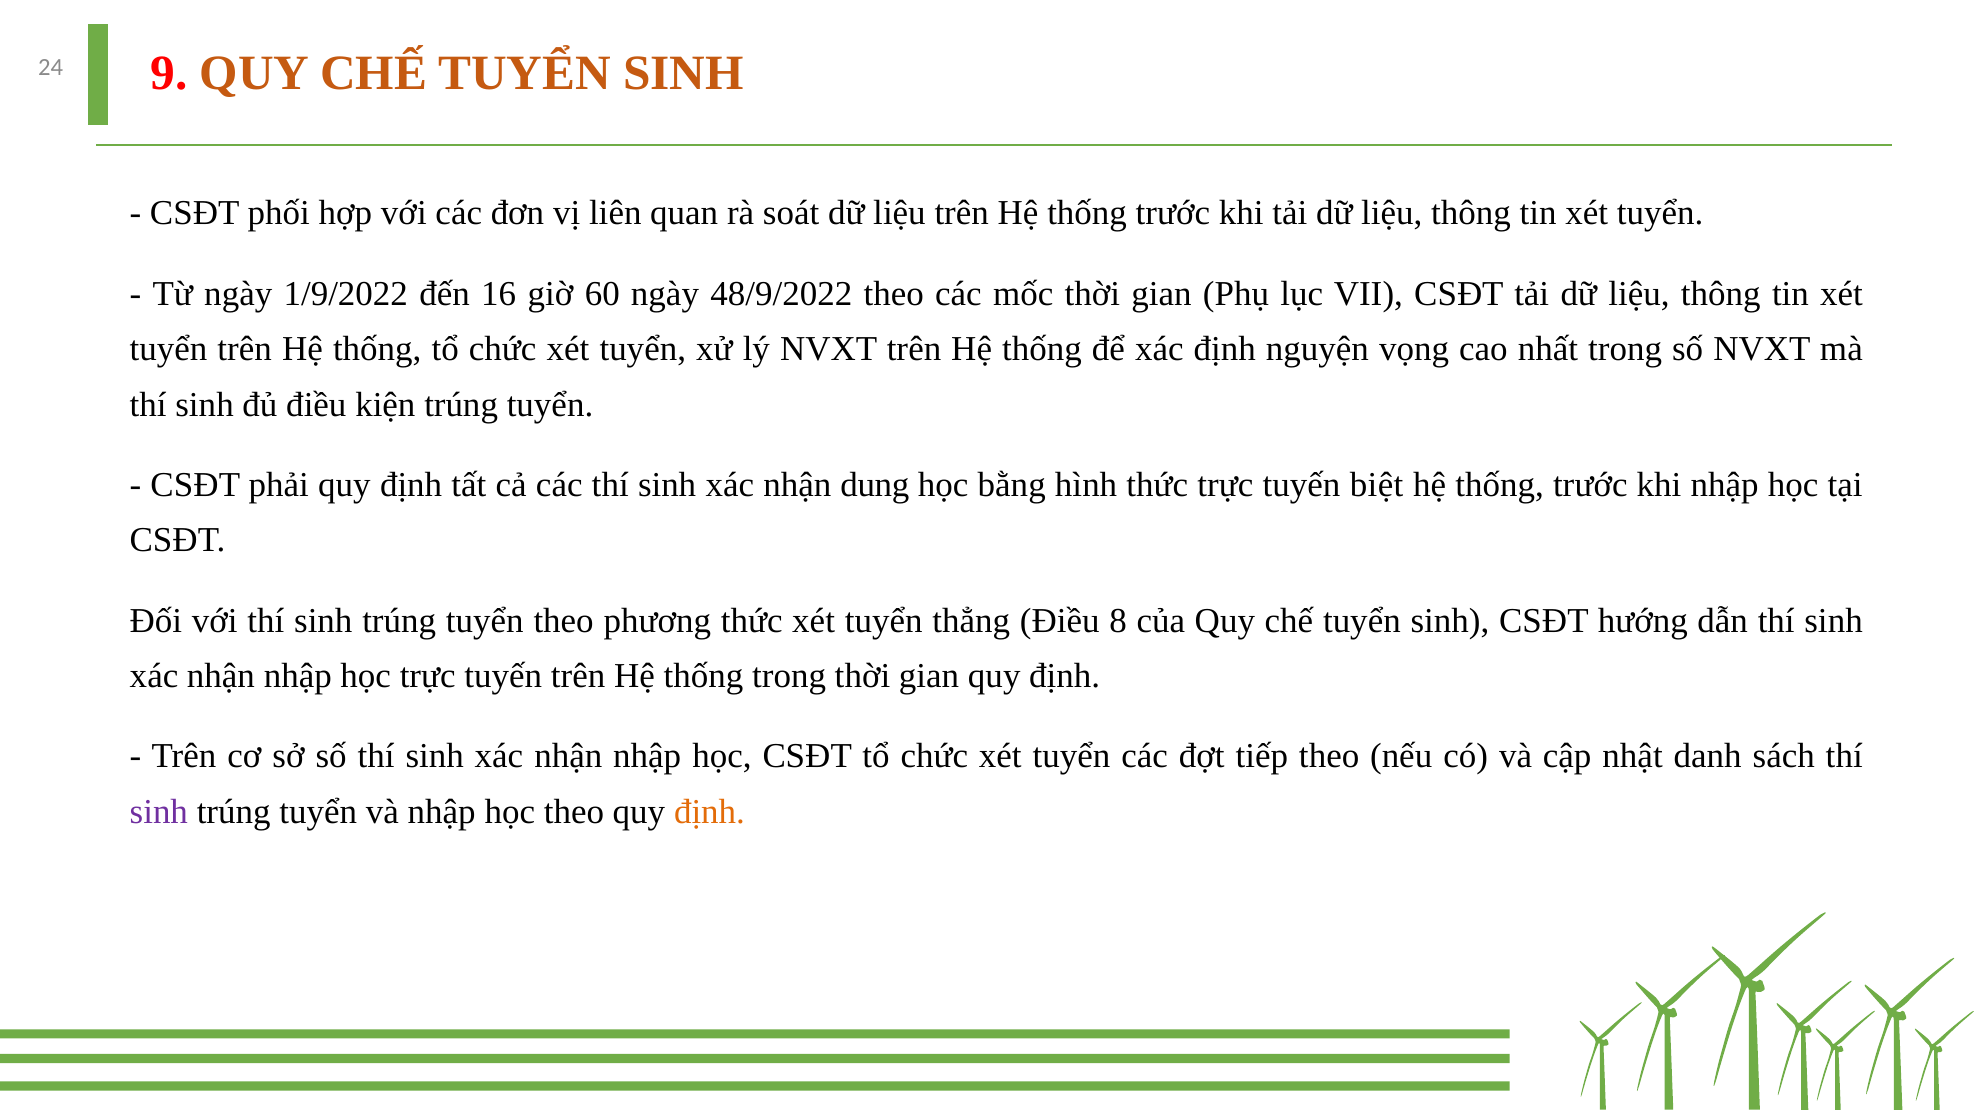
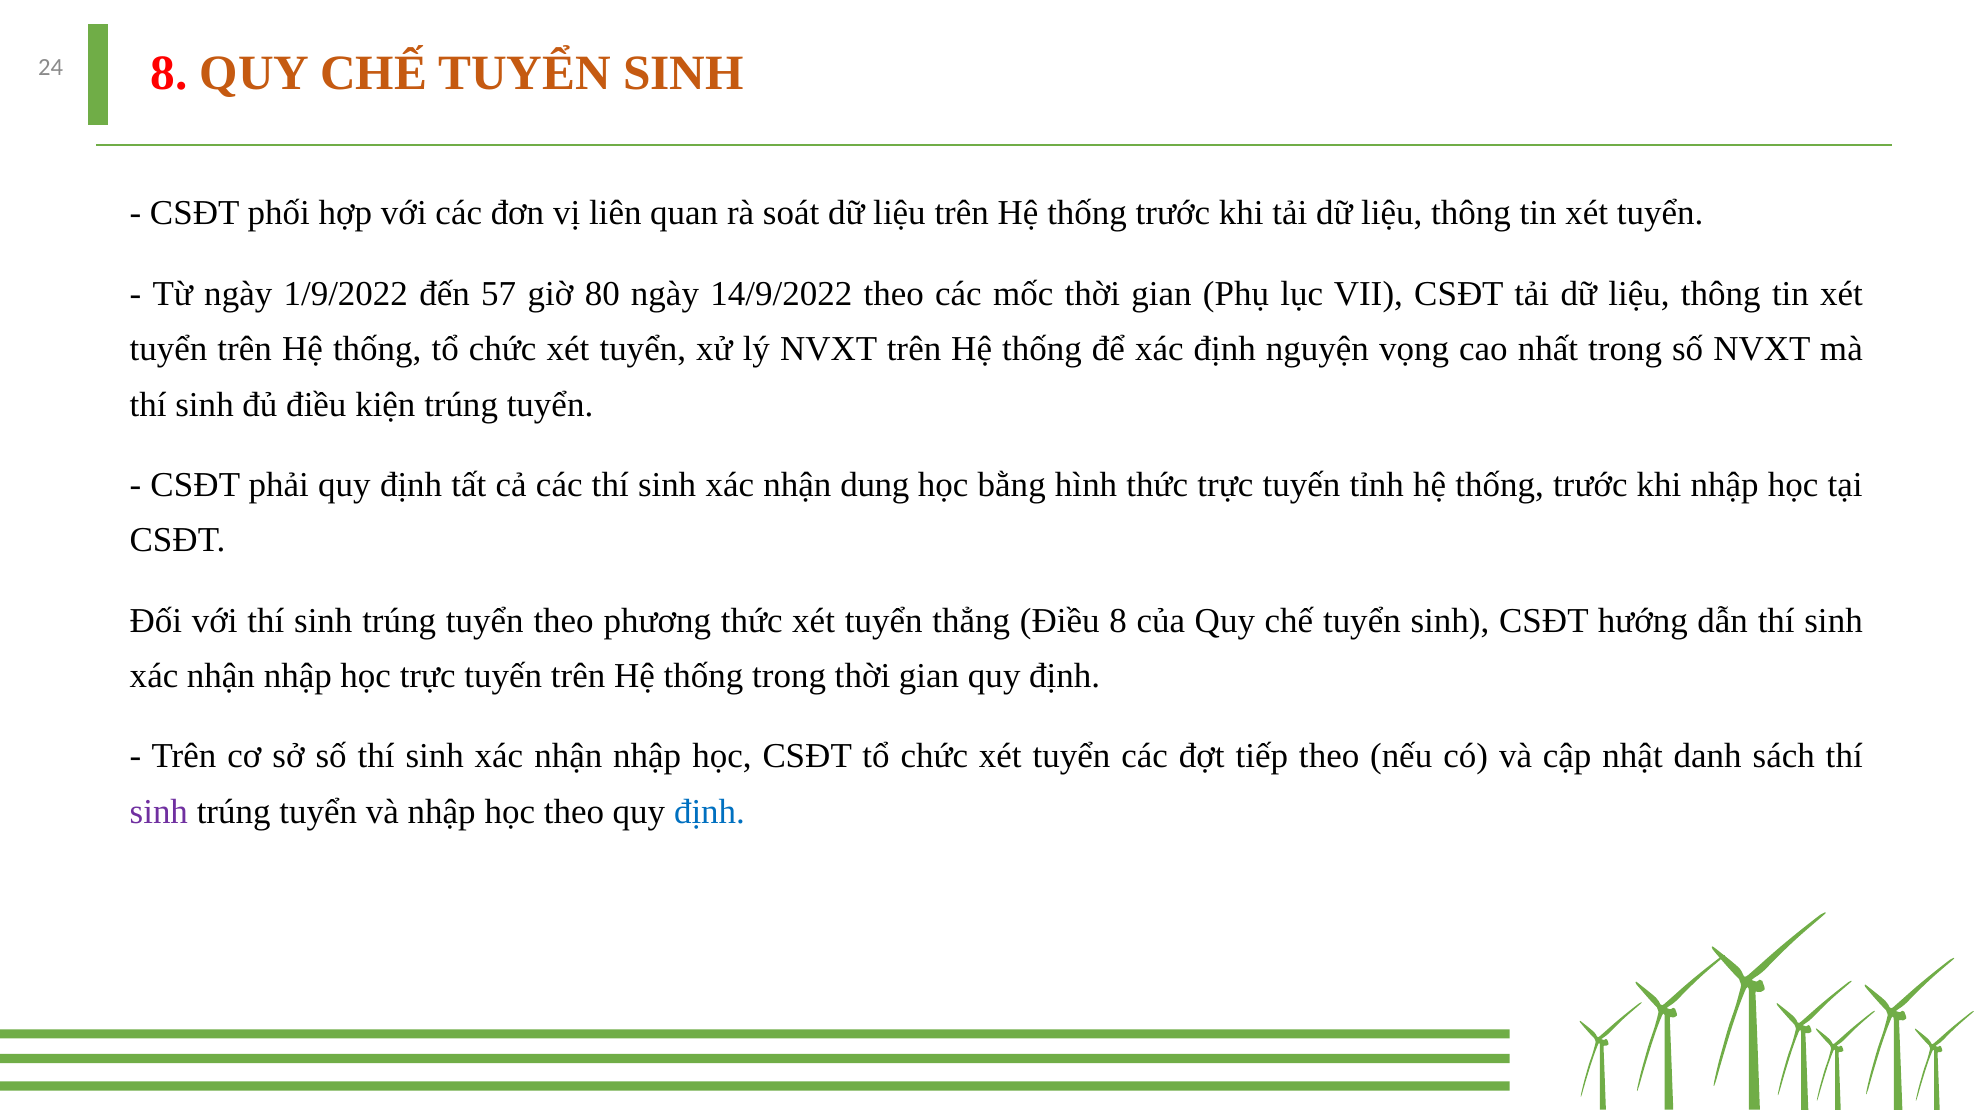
24 9: 9 -> 8
16: 16 -> 57
60: 60 -> 80
48/9/2022: 48/9/2022 -> 14/9/2022
biệt: biệt -> tỉnh
định at (709, 812) colour: orange -> blue
